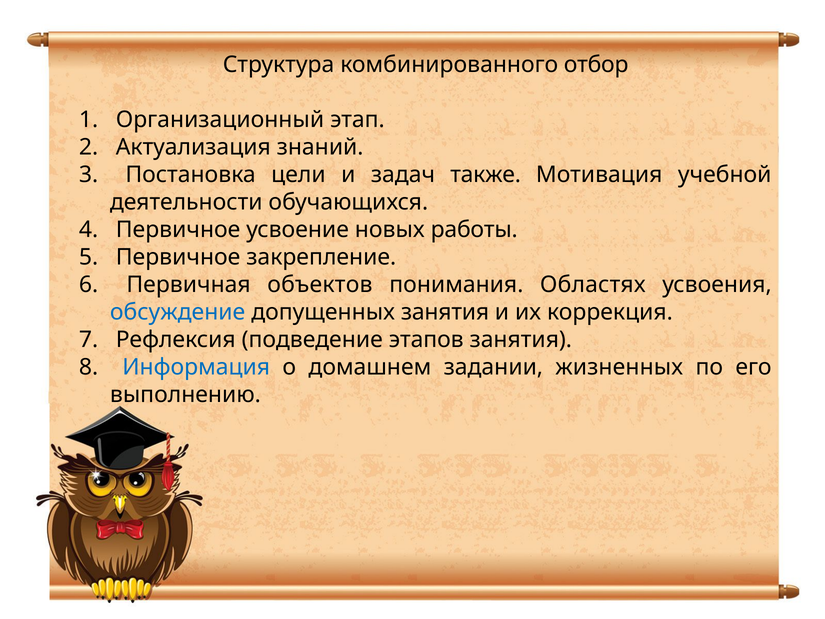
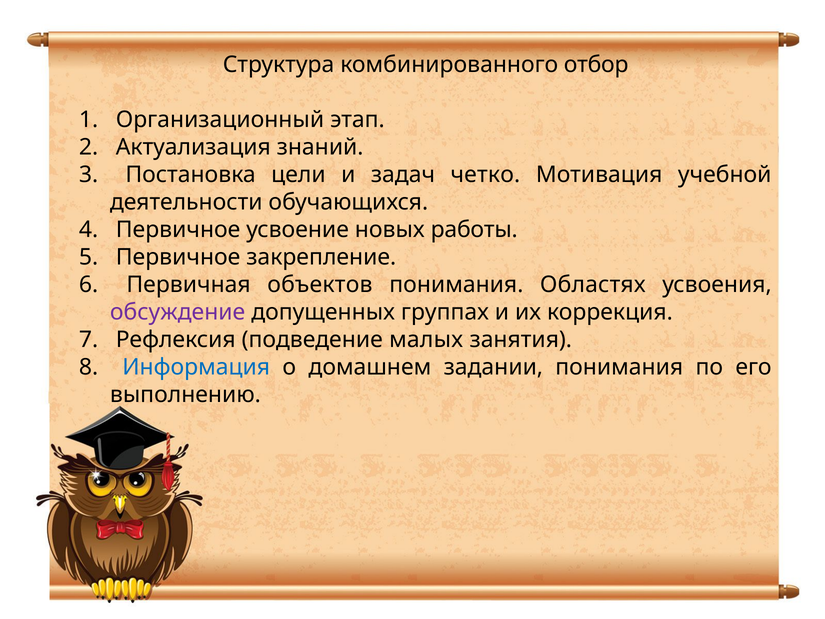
также: также -> четко
обсуждение colour: blue -> purple
допущенных занятия: занятия -> группах
этапов: этапов -> малых
задании жизненных: жизненных -> понимания
